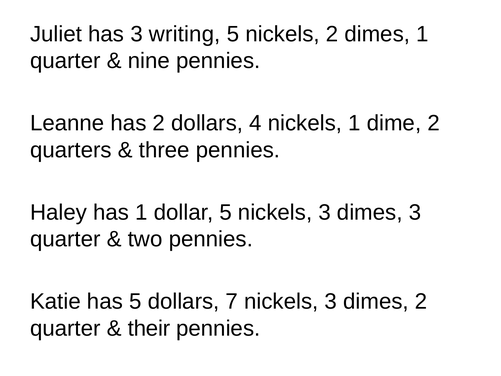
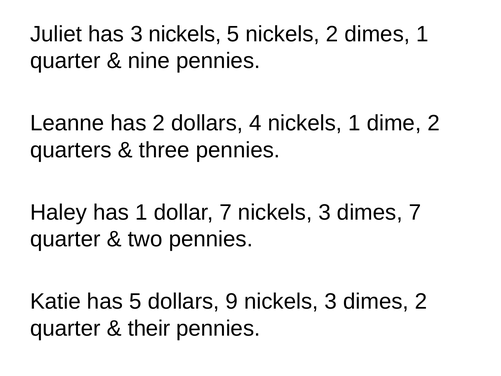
3 writing: writing -> nickels
dollar 5: 5 -> 7
dimes 3: 3 -> 7
7: 7 -> 9
